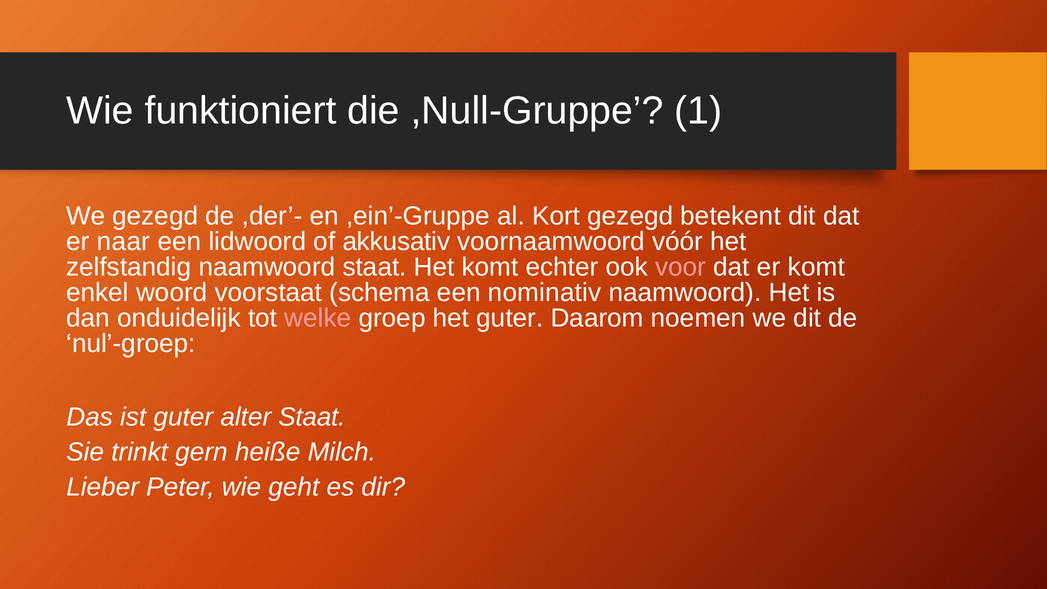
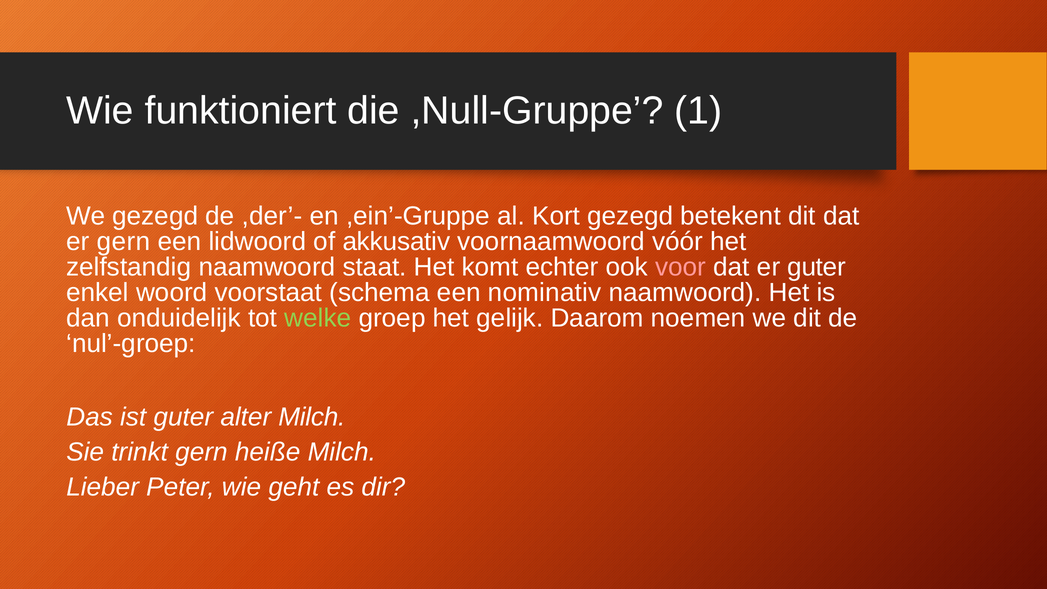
er naar: naar -> gern
er komt: komt -> guter
welke colour: pink -> light green
het guter: guter -> gelijk
alter Staat: Staat -> Milch
